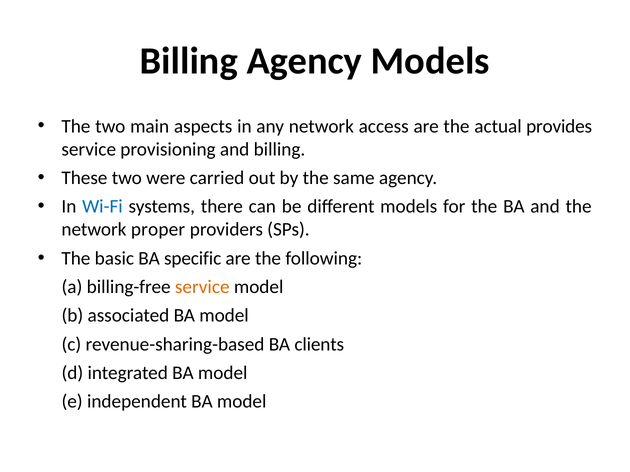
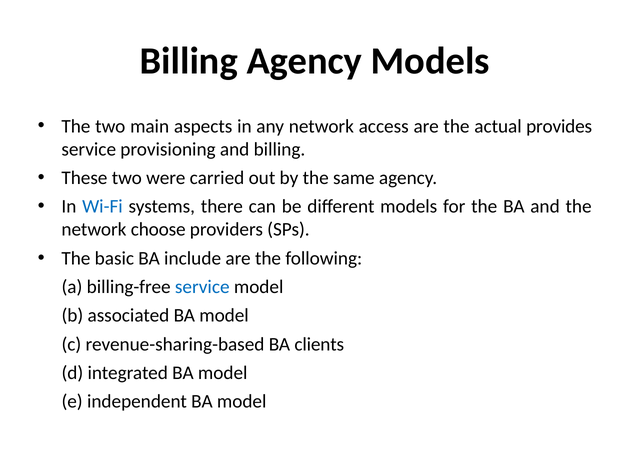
proper: proper -> choose
specific: specific -> include
service at (202, 287) colour: orange -> blue
